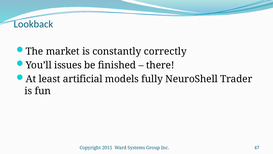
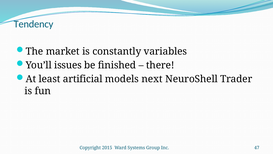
Lookback: Lookback -> Tendency
correctly: correctly -> variables
fully: fully -> next
